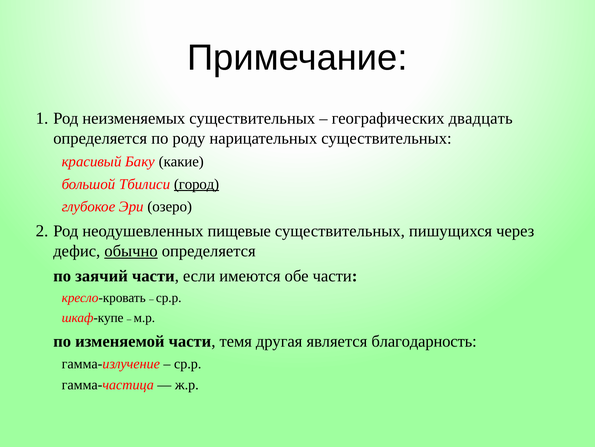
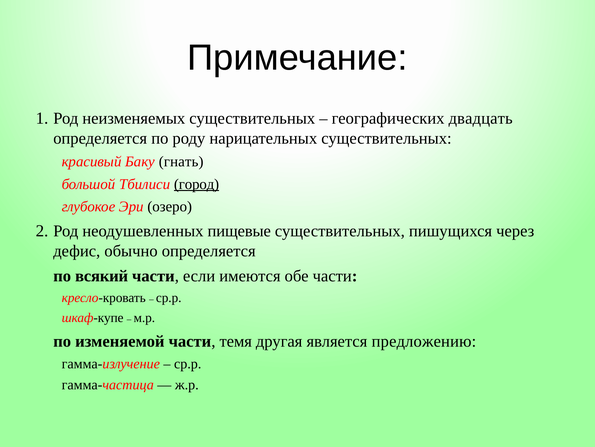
какие: какие -> гнать
обычно underline: present -> none
заячий: заячий -> всякий
благодарность: благодарность -> предложению
